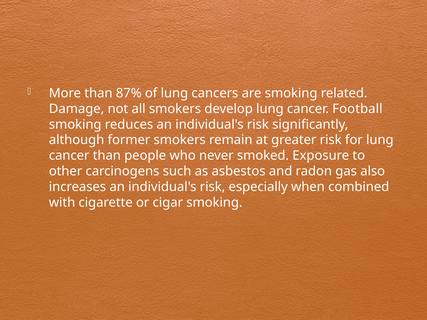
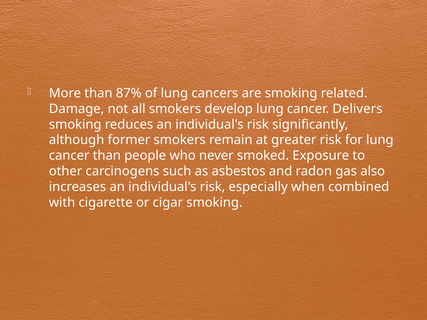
Football: Football -> Delivers
